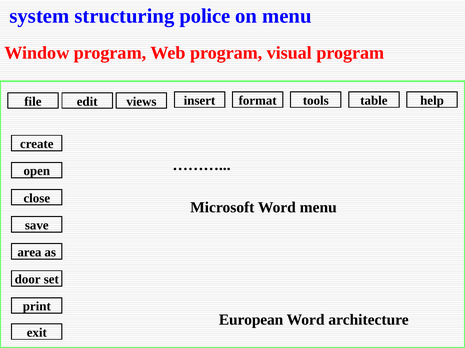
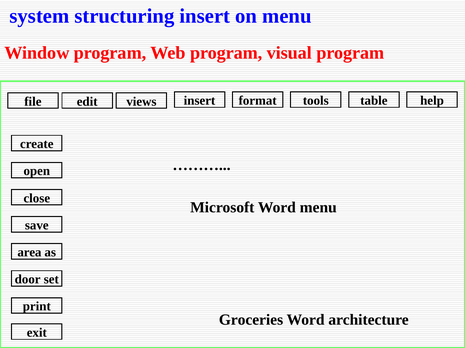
structuring police: police -> insert
European: European -> Groceries
